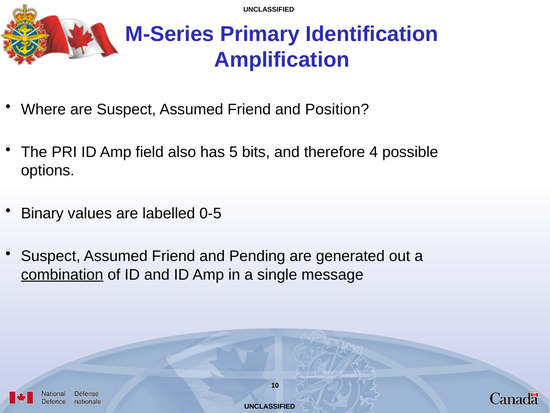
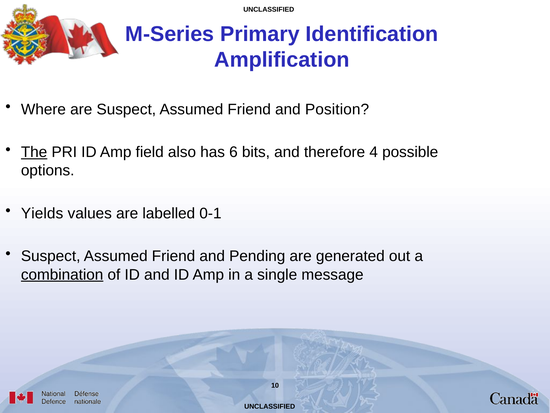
The underline: none -> present
5: 5 -> 6
Binary: Binary -> Yields
0-5: 0-5 -> 0-1
